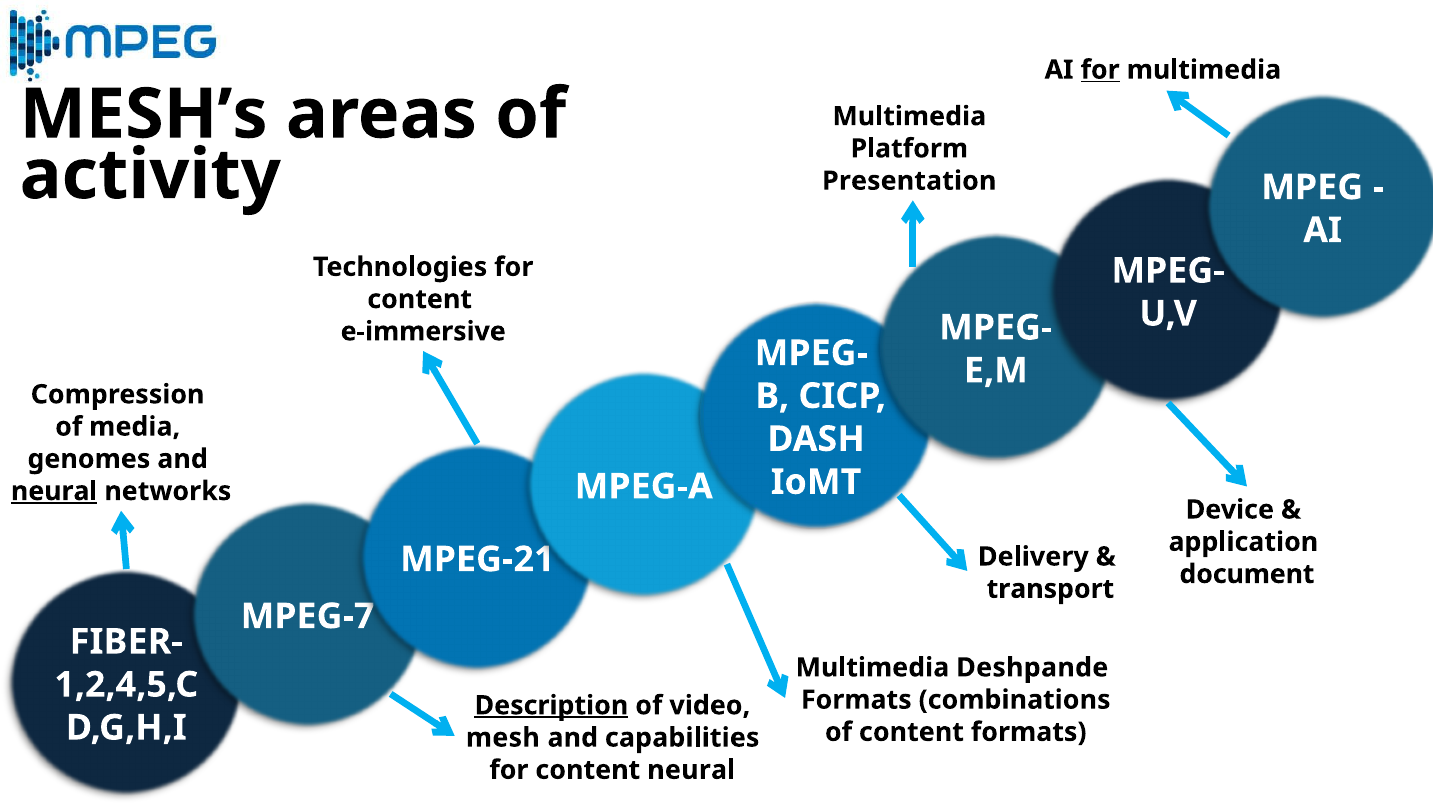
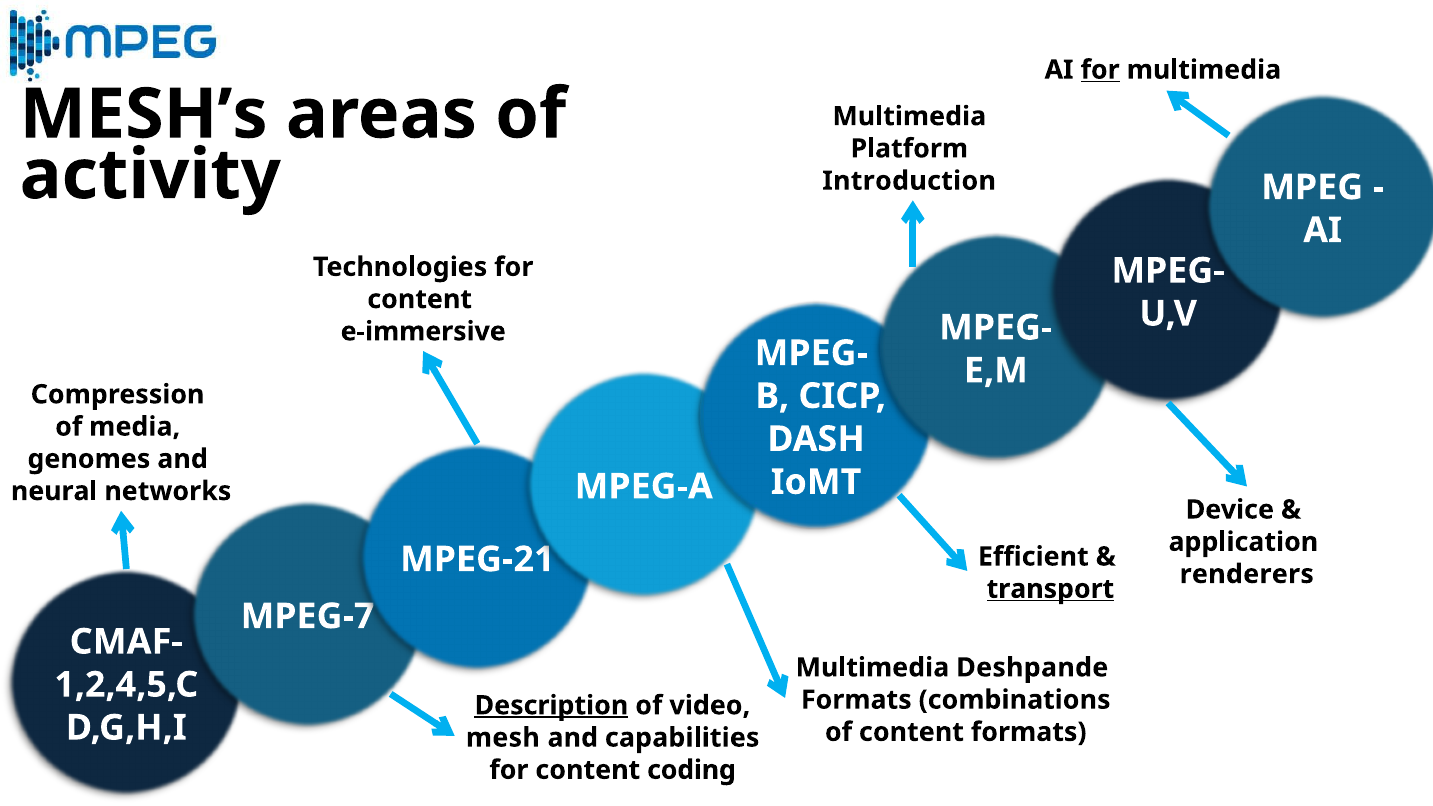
Presentation: Presentation -> Introduction
neural at (54, 491) underline: present -> none
Delivery: Delivery -> Efficient
document: document -> renderers
transport underline: none -> present
FIBER-: FIBER- -> CMAF-
content neural: neural -> coding
